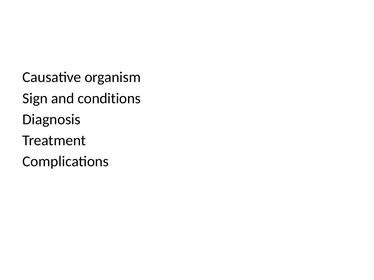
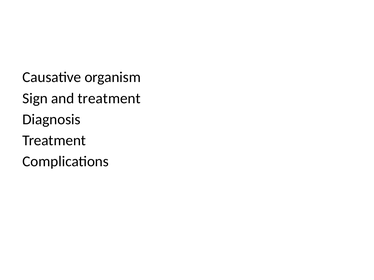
and conditions: conditions -> treatment
